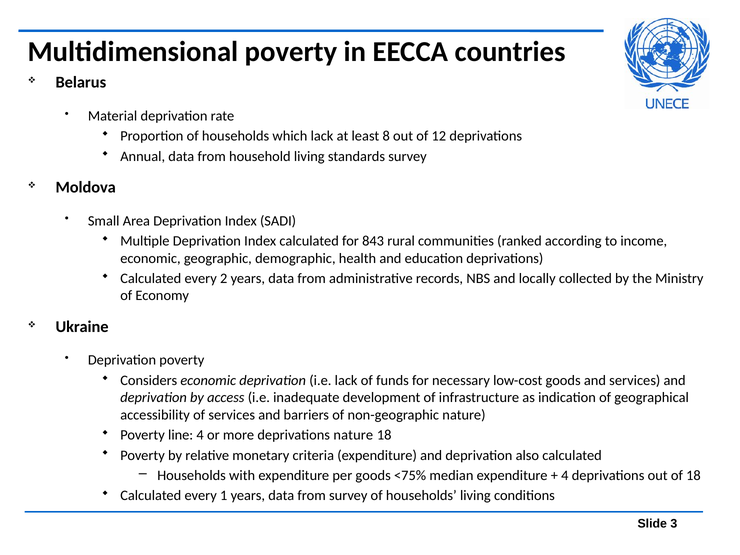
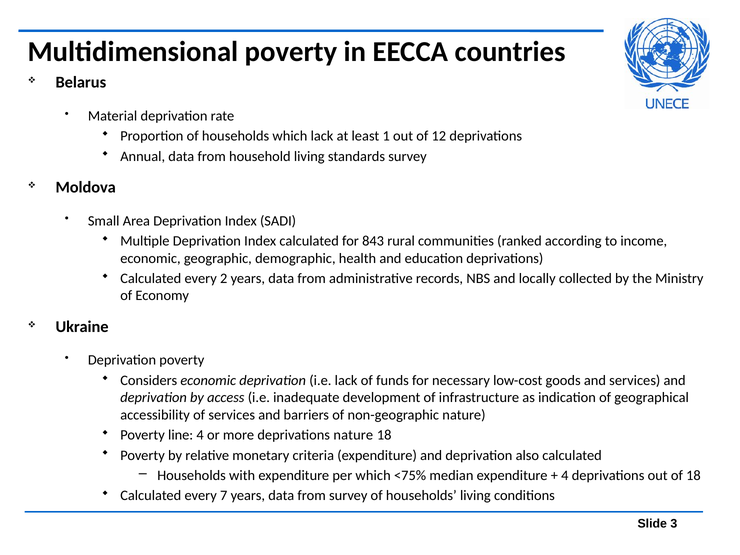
8: 8 -> 1
per goods: goods -> which
1: 1 -> 7
